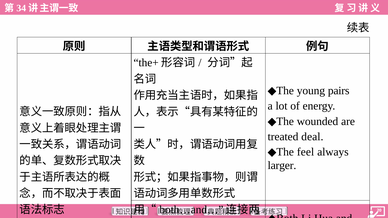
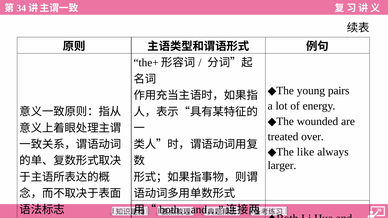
deal: deal -> over
feel: feel -> like
